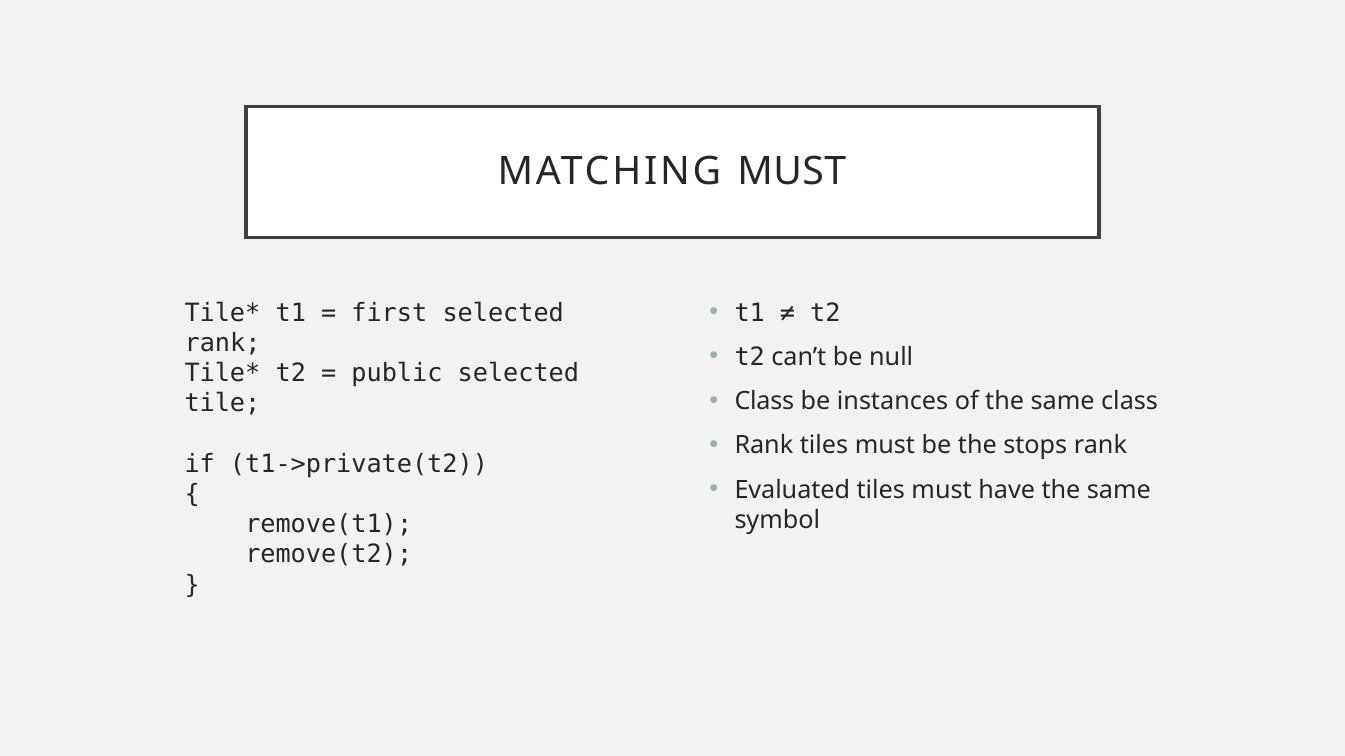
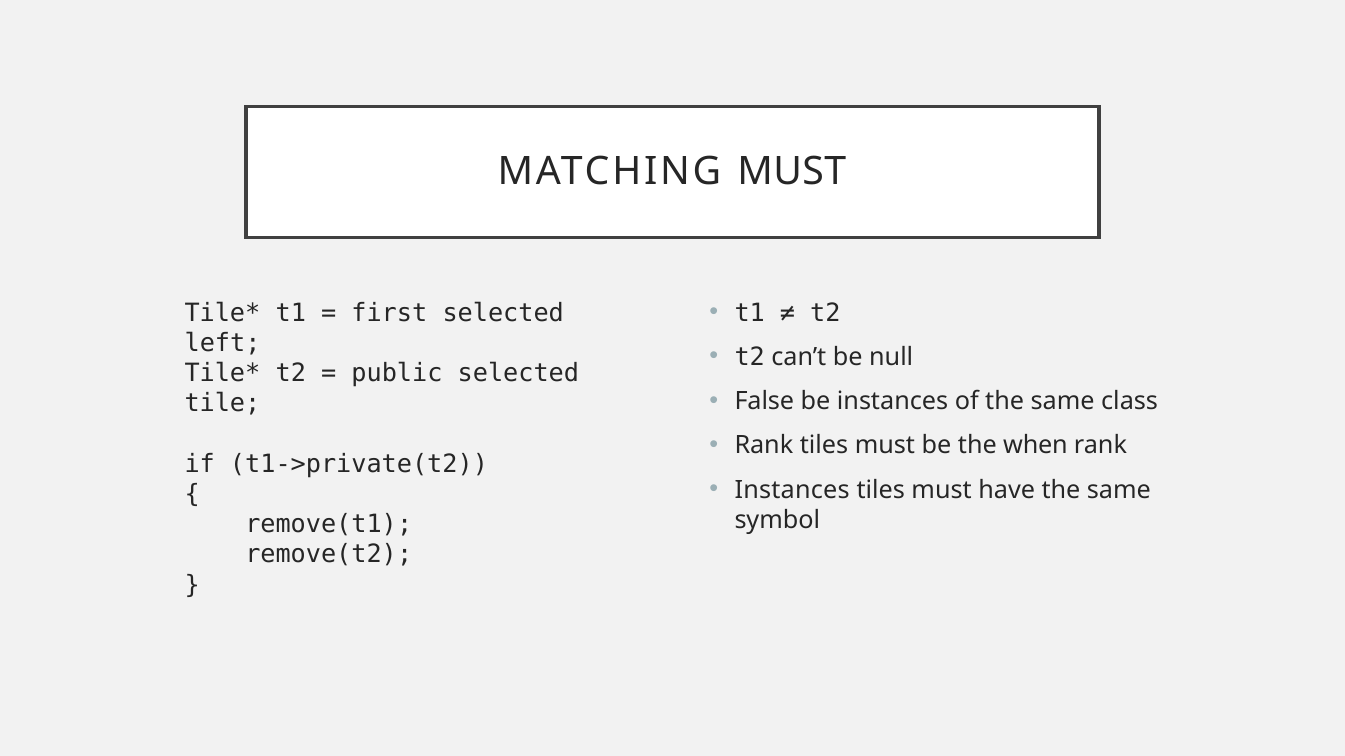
rank at (223, 343): rank -> left
Class at (764, 402): Class -> False
stops: stops -> when
Evaluated at (792, 490): Evaluated -> Instances
